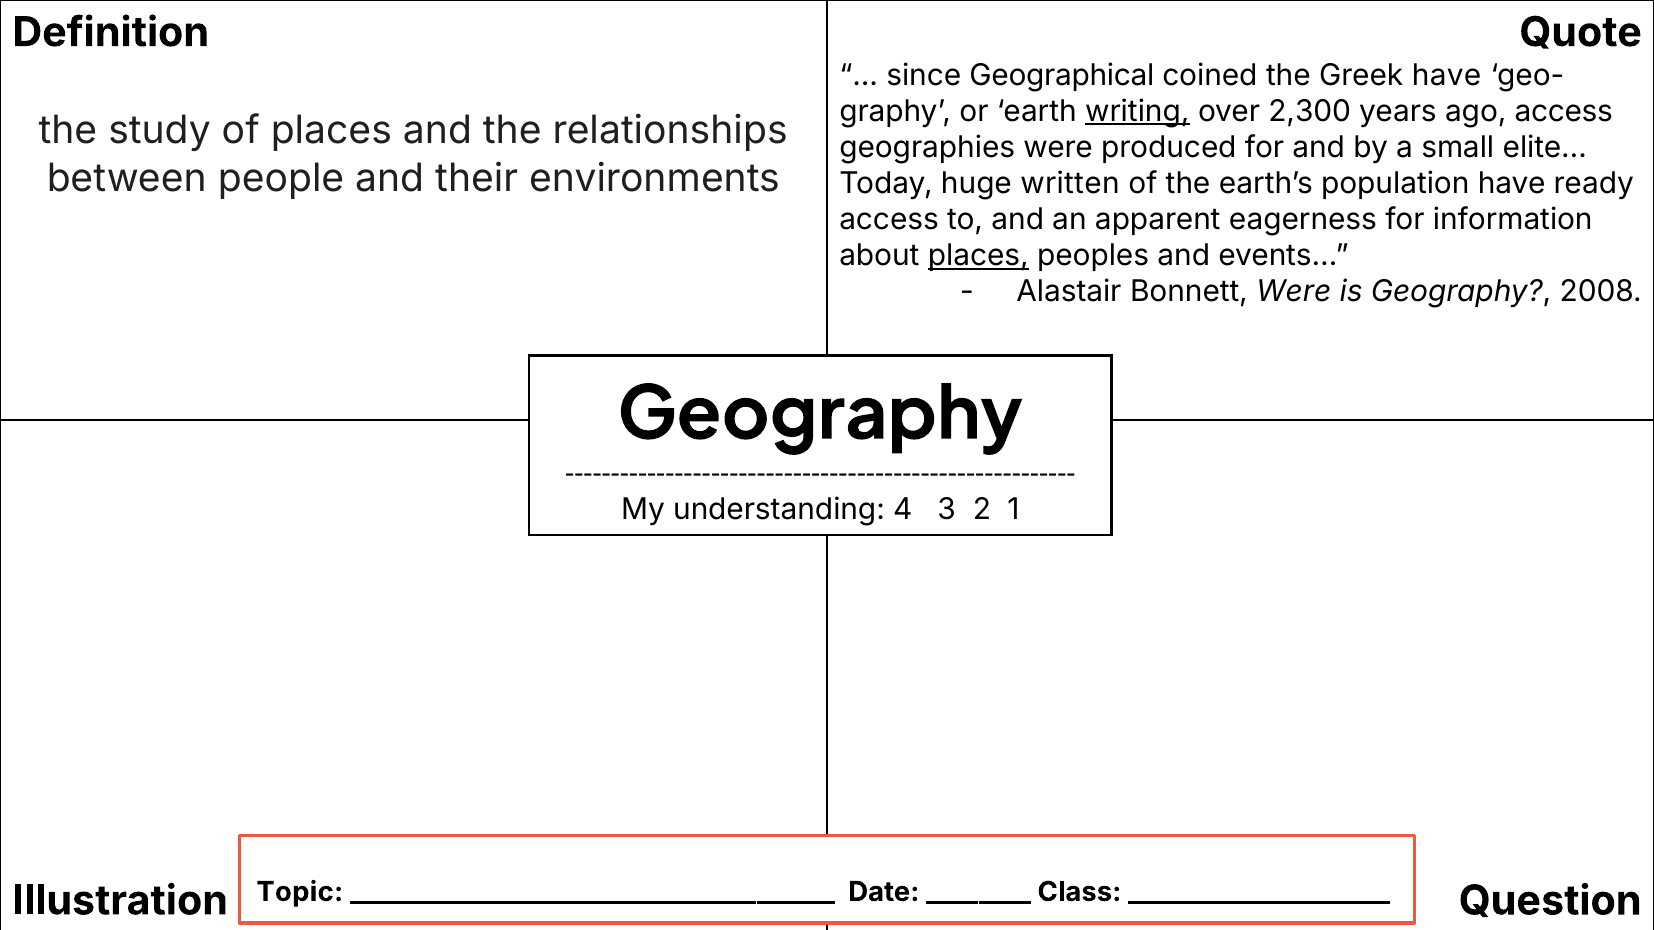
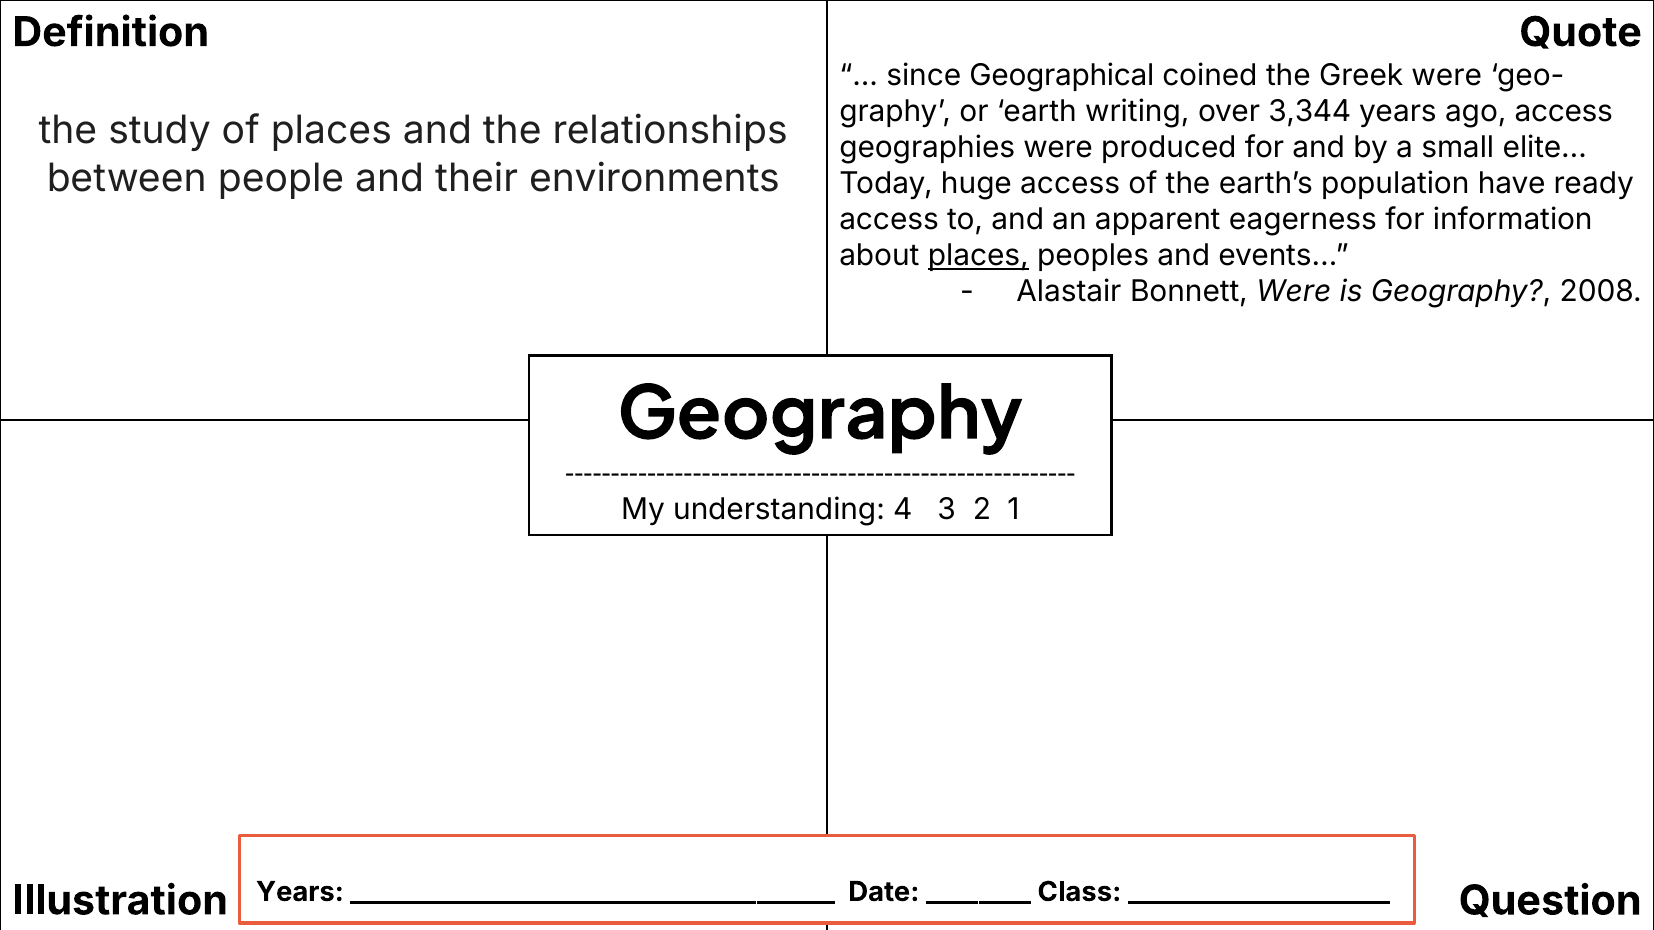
Greek have: have -> were
writing underline: present -> none
2,300: 2,300 -> 3,344
huge written: written -> access
Topic at (300, 892): Topic -> Years
